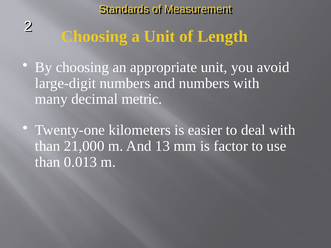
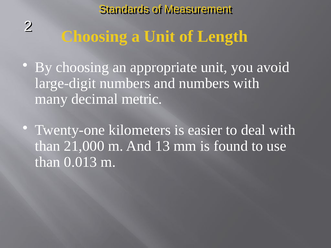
factor: factor -> found
